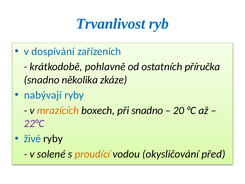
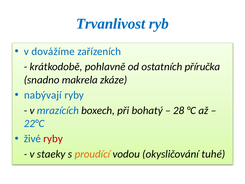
dospívání: dospívání -> dovážíme
několika: několika -> makrela
mrazících colour: orange -> blue
při snadno: snadno -> bohatý
20: 20 -> 28
22°C colour: purple -> blue
ryby at (53, 139) colour: black -> red
solené: solené -> staeky
před: před -> tuhé
